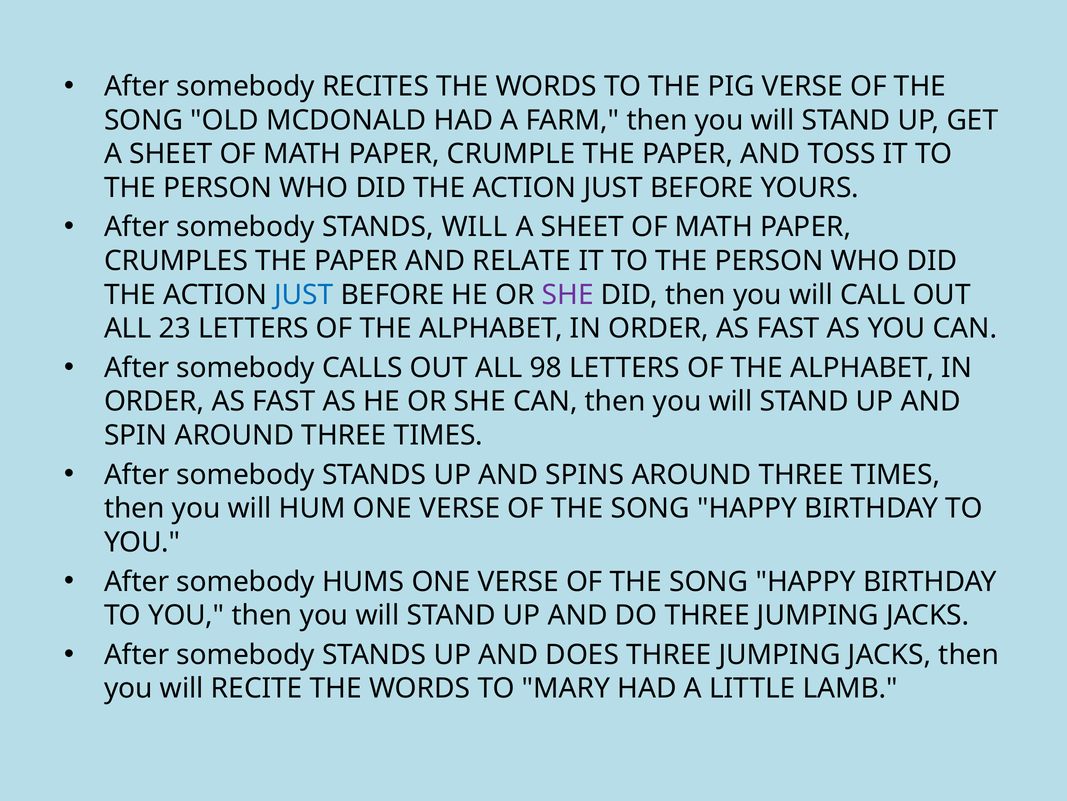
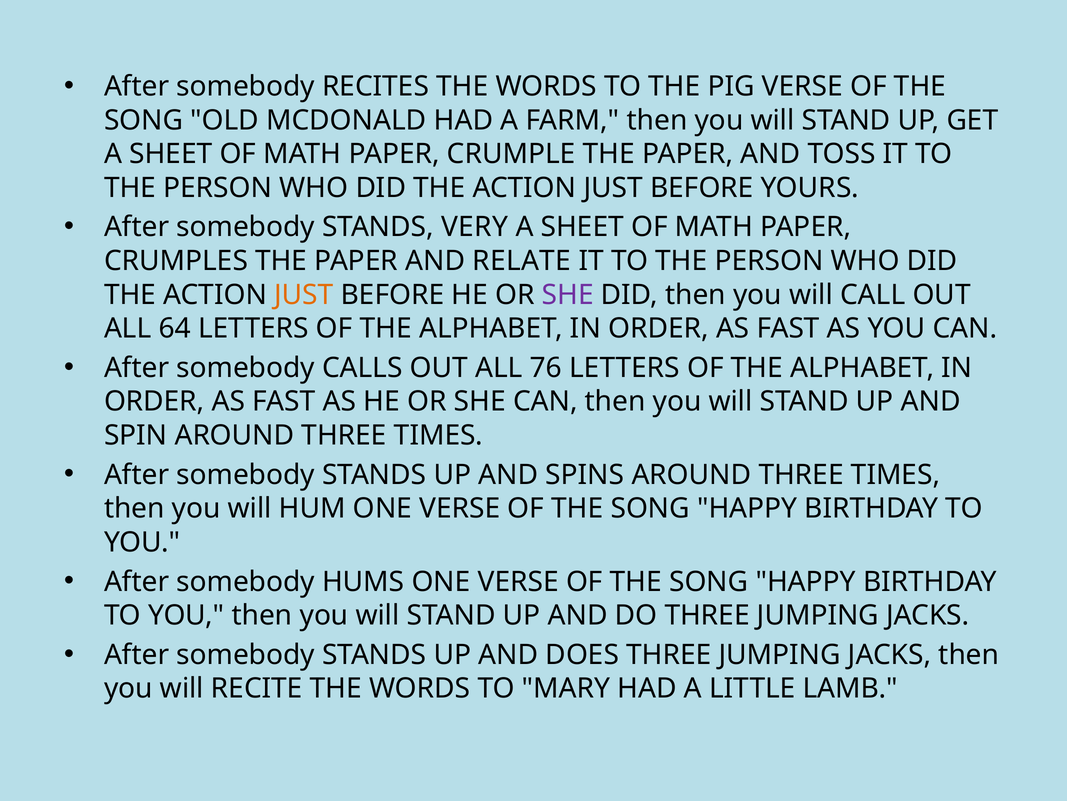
STANDS WILL: WILL -> VERY
JUST at (304, 294) colour: blue -> orange
23: 23 -> 64
98: 98 -> 76
